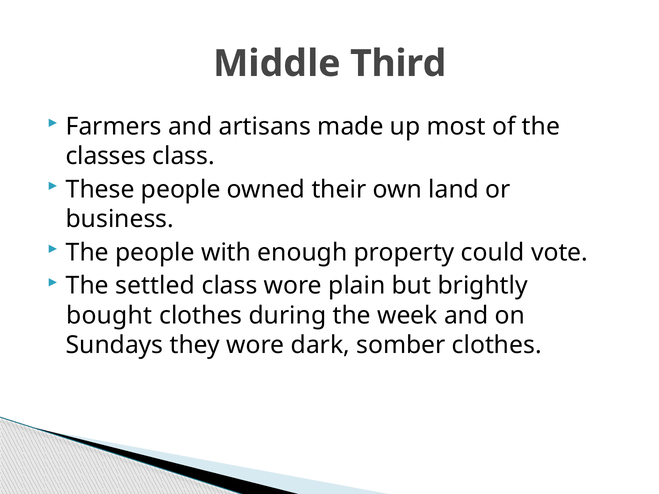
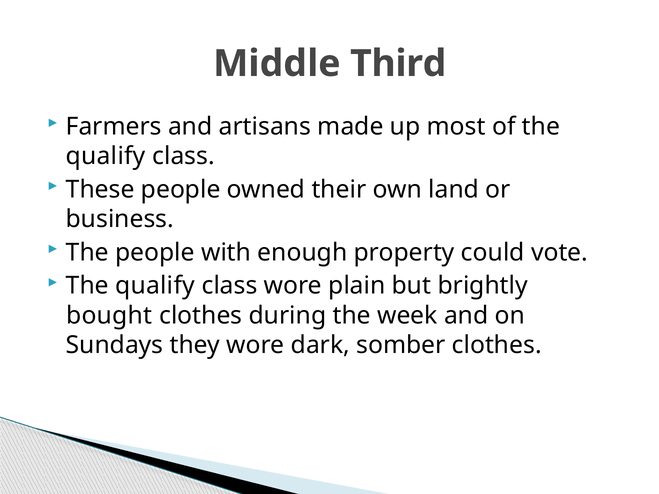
classes at (106, 156): classes -> qualify
settled at (155, 286): settled -> qualify
